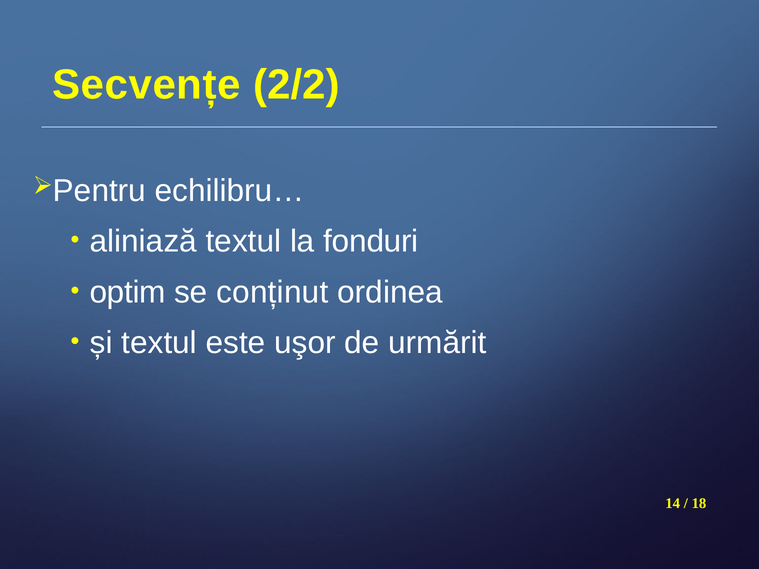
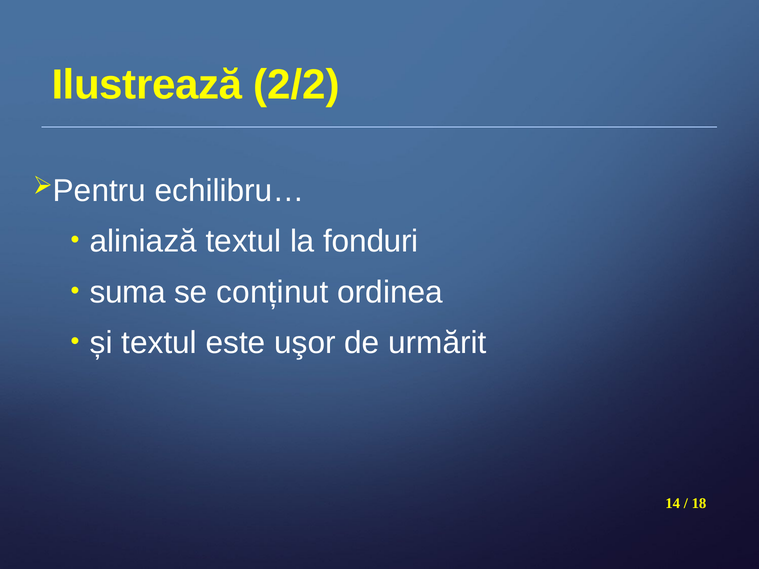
Secvențe: Secvențe -> Ilustrează
optim: optim -> suma
